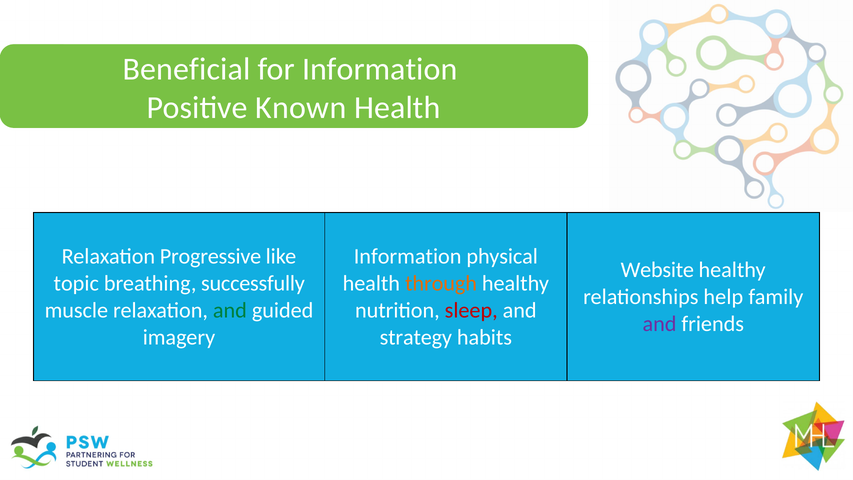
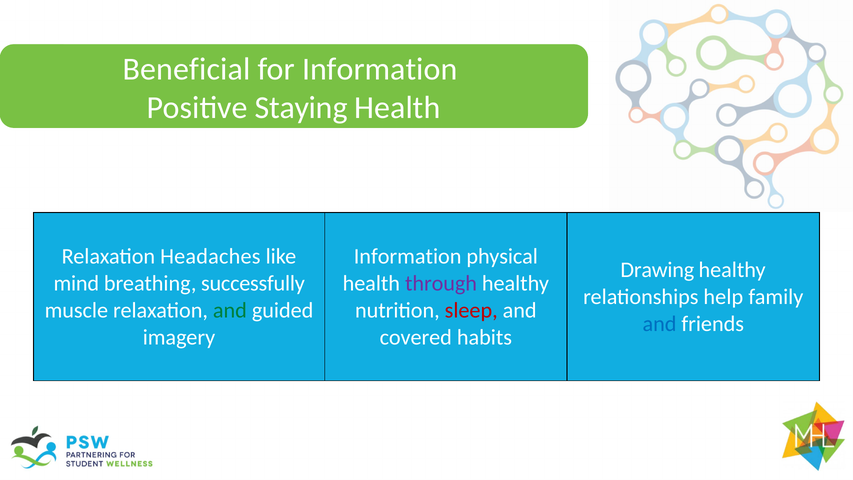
Known: Known -> Staying
Progressive: Progressive -> Headaches
Website: Website -> Drawing
topic: topic -> mind
through colour: orange -> purple
and at (660, 324) colour: purple -> blue
strategy: strategy -> covered
